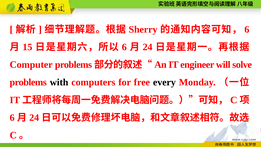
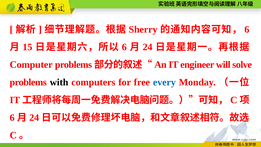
every colour: black -> blue
